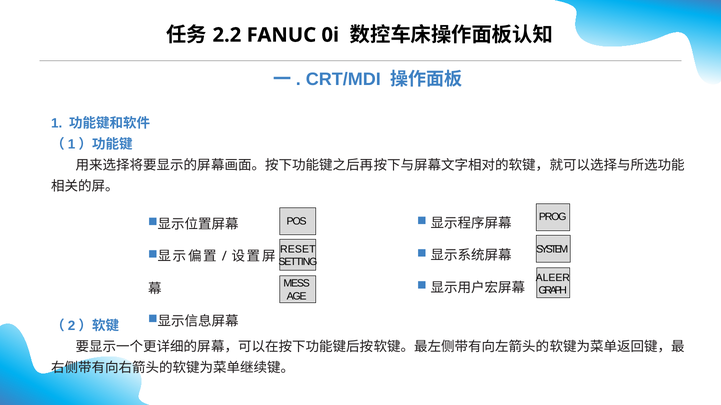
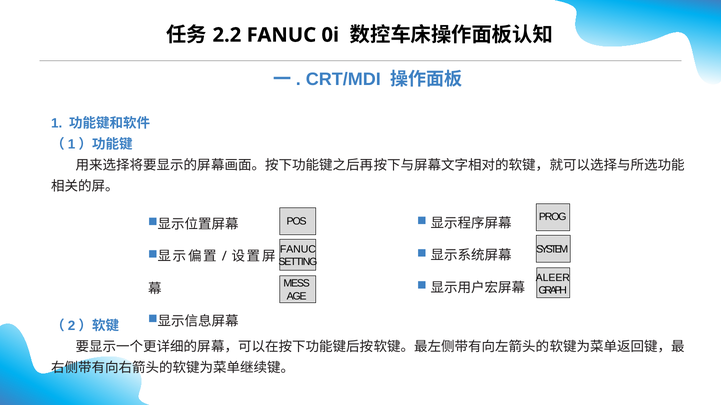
RESET at (298, 249): RESET -> FANUC
